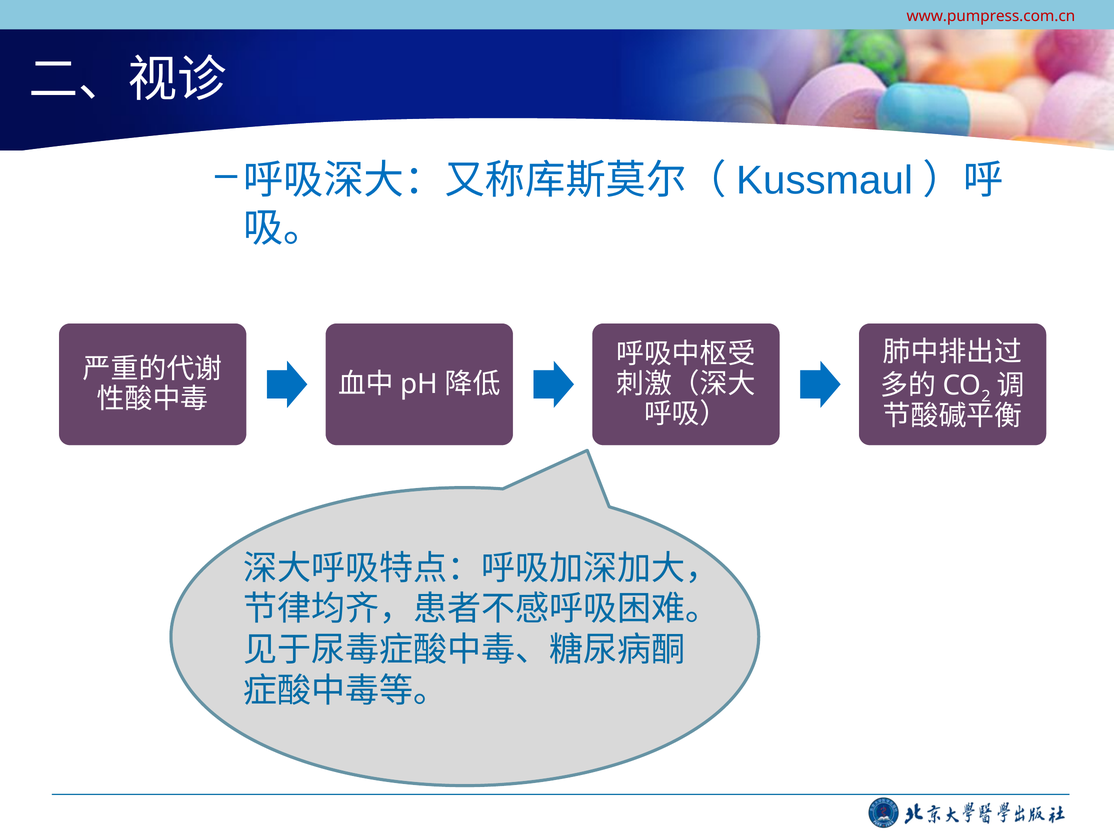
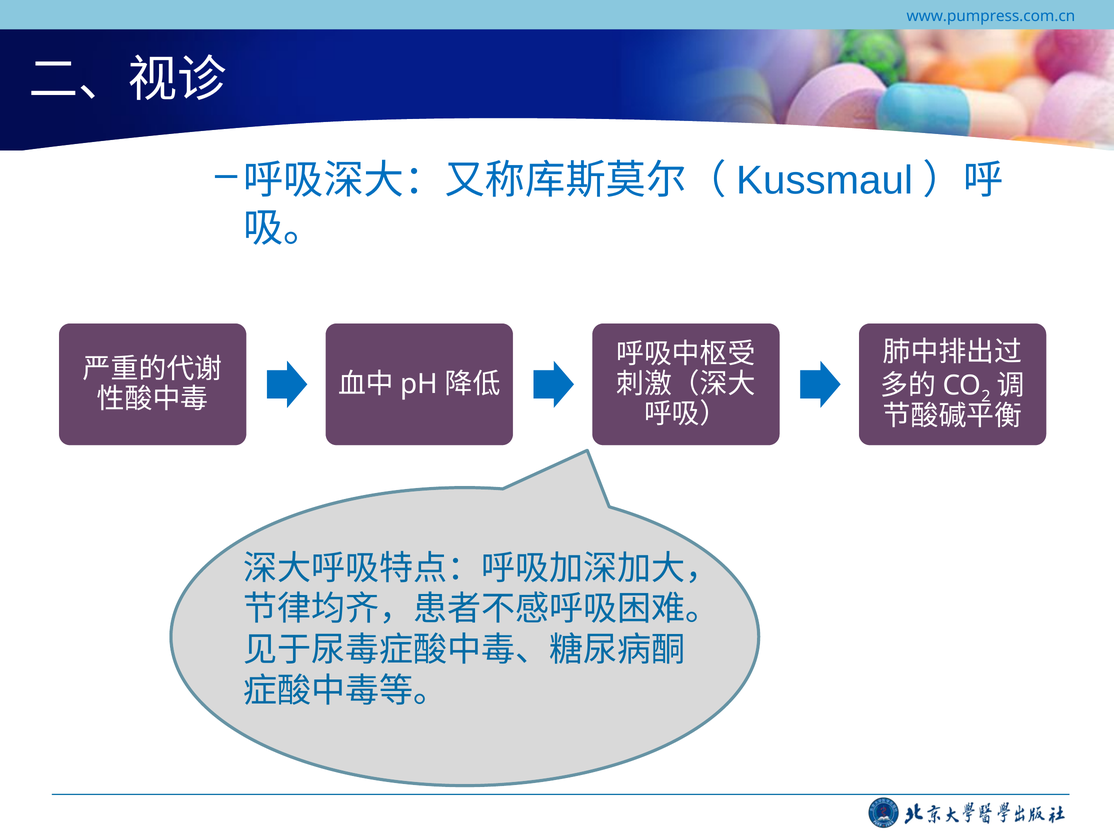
www.pumpress.com.cn colour: red -> blue
